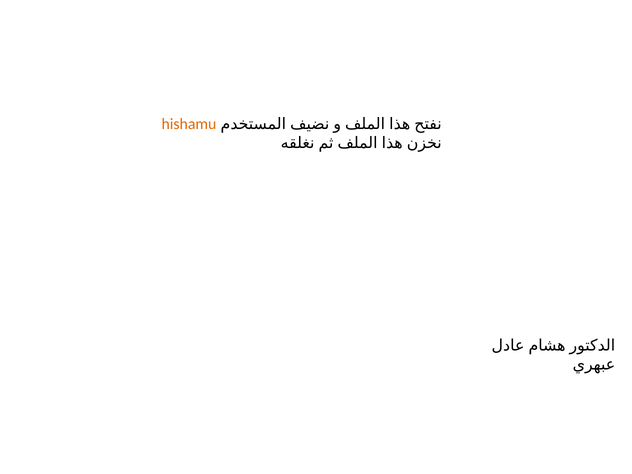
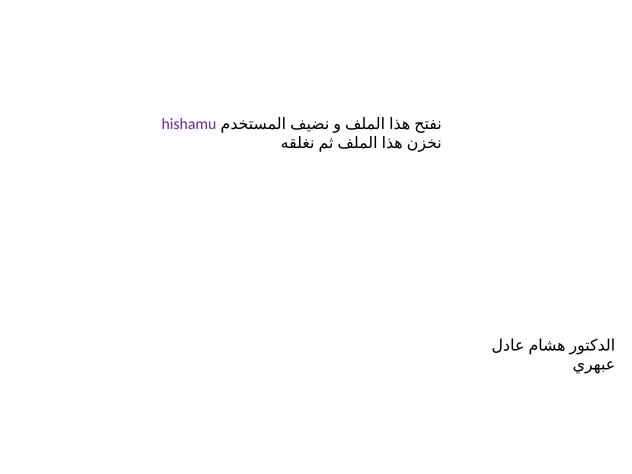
hishamu colour: orange -> purple
